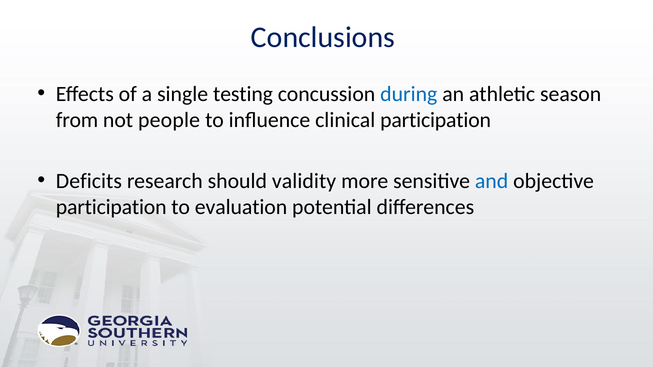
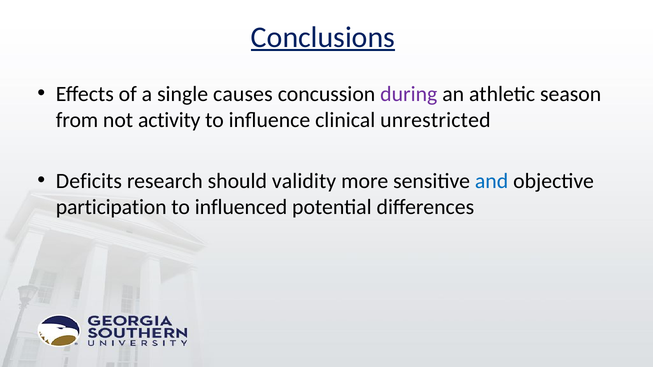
Conclusions underline: none -> present
testing: testing -> causes
during colour: blue -> purple
people: people -> activity
clinical participation: participation -> unrestricted
evaluation: evaluation -> influenced
